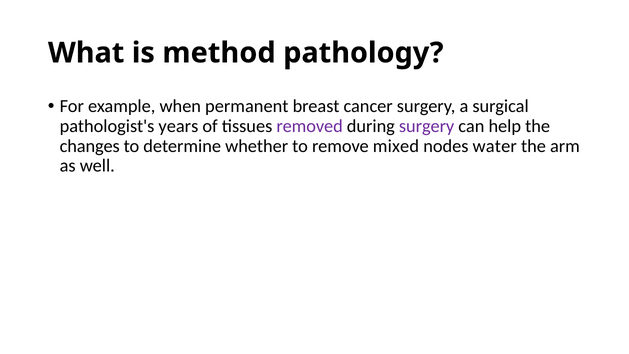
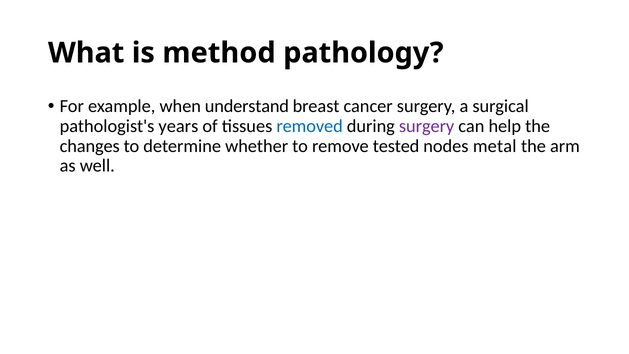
permanent: permanent -> understand
removed colour: purple -> blue
mixed: mixed -> tested
water: water -> metal
